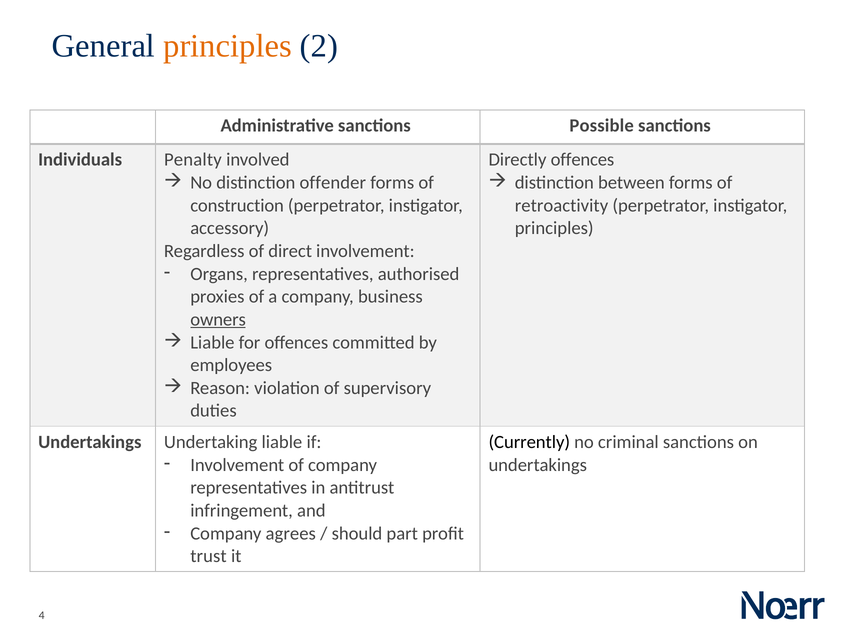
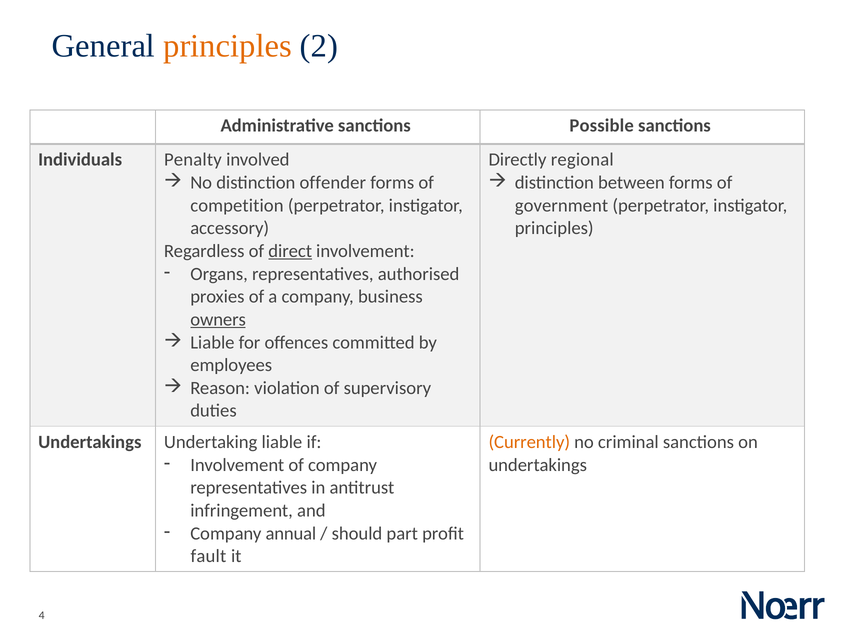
Directly offences: offences -> regional
construction: construction -> competition
retroactivity: retroactivity -> government
direct underline: none -> present
Currently colour: black -> orange
agrees: agrees -> annual
trust: trust -> fault
